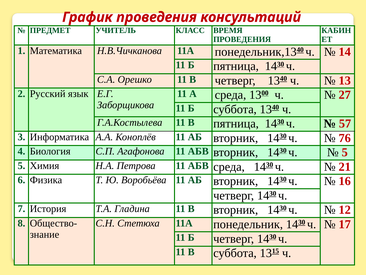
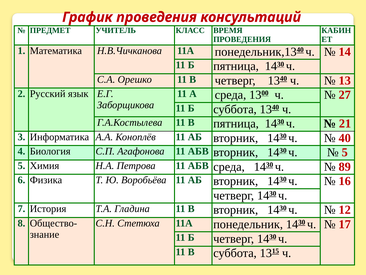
57: 57 -> 21
76: 76 -> 40
21: 21 -> 89
